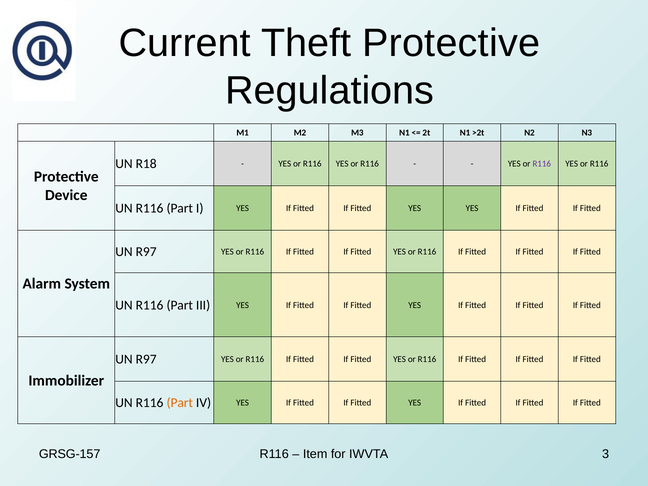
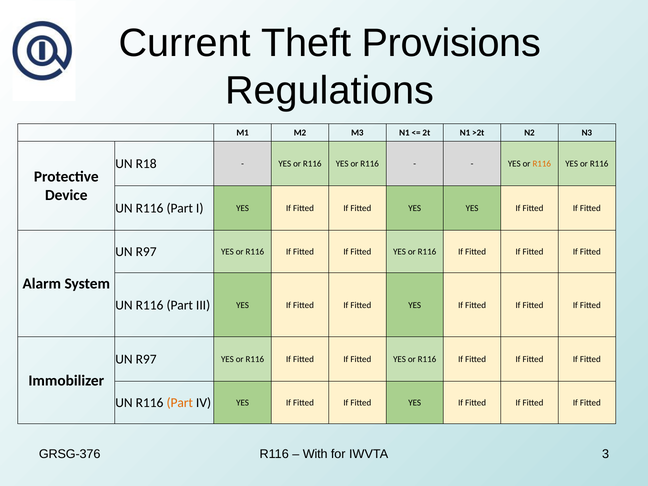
Theft Protective: Protective -> Provisions
R116 at (542, 164) colour: purple -> orange
GRSG-157: GRSG-157 -> GRSG-376
Item: Item -> With
